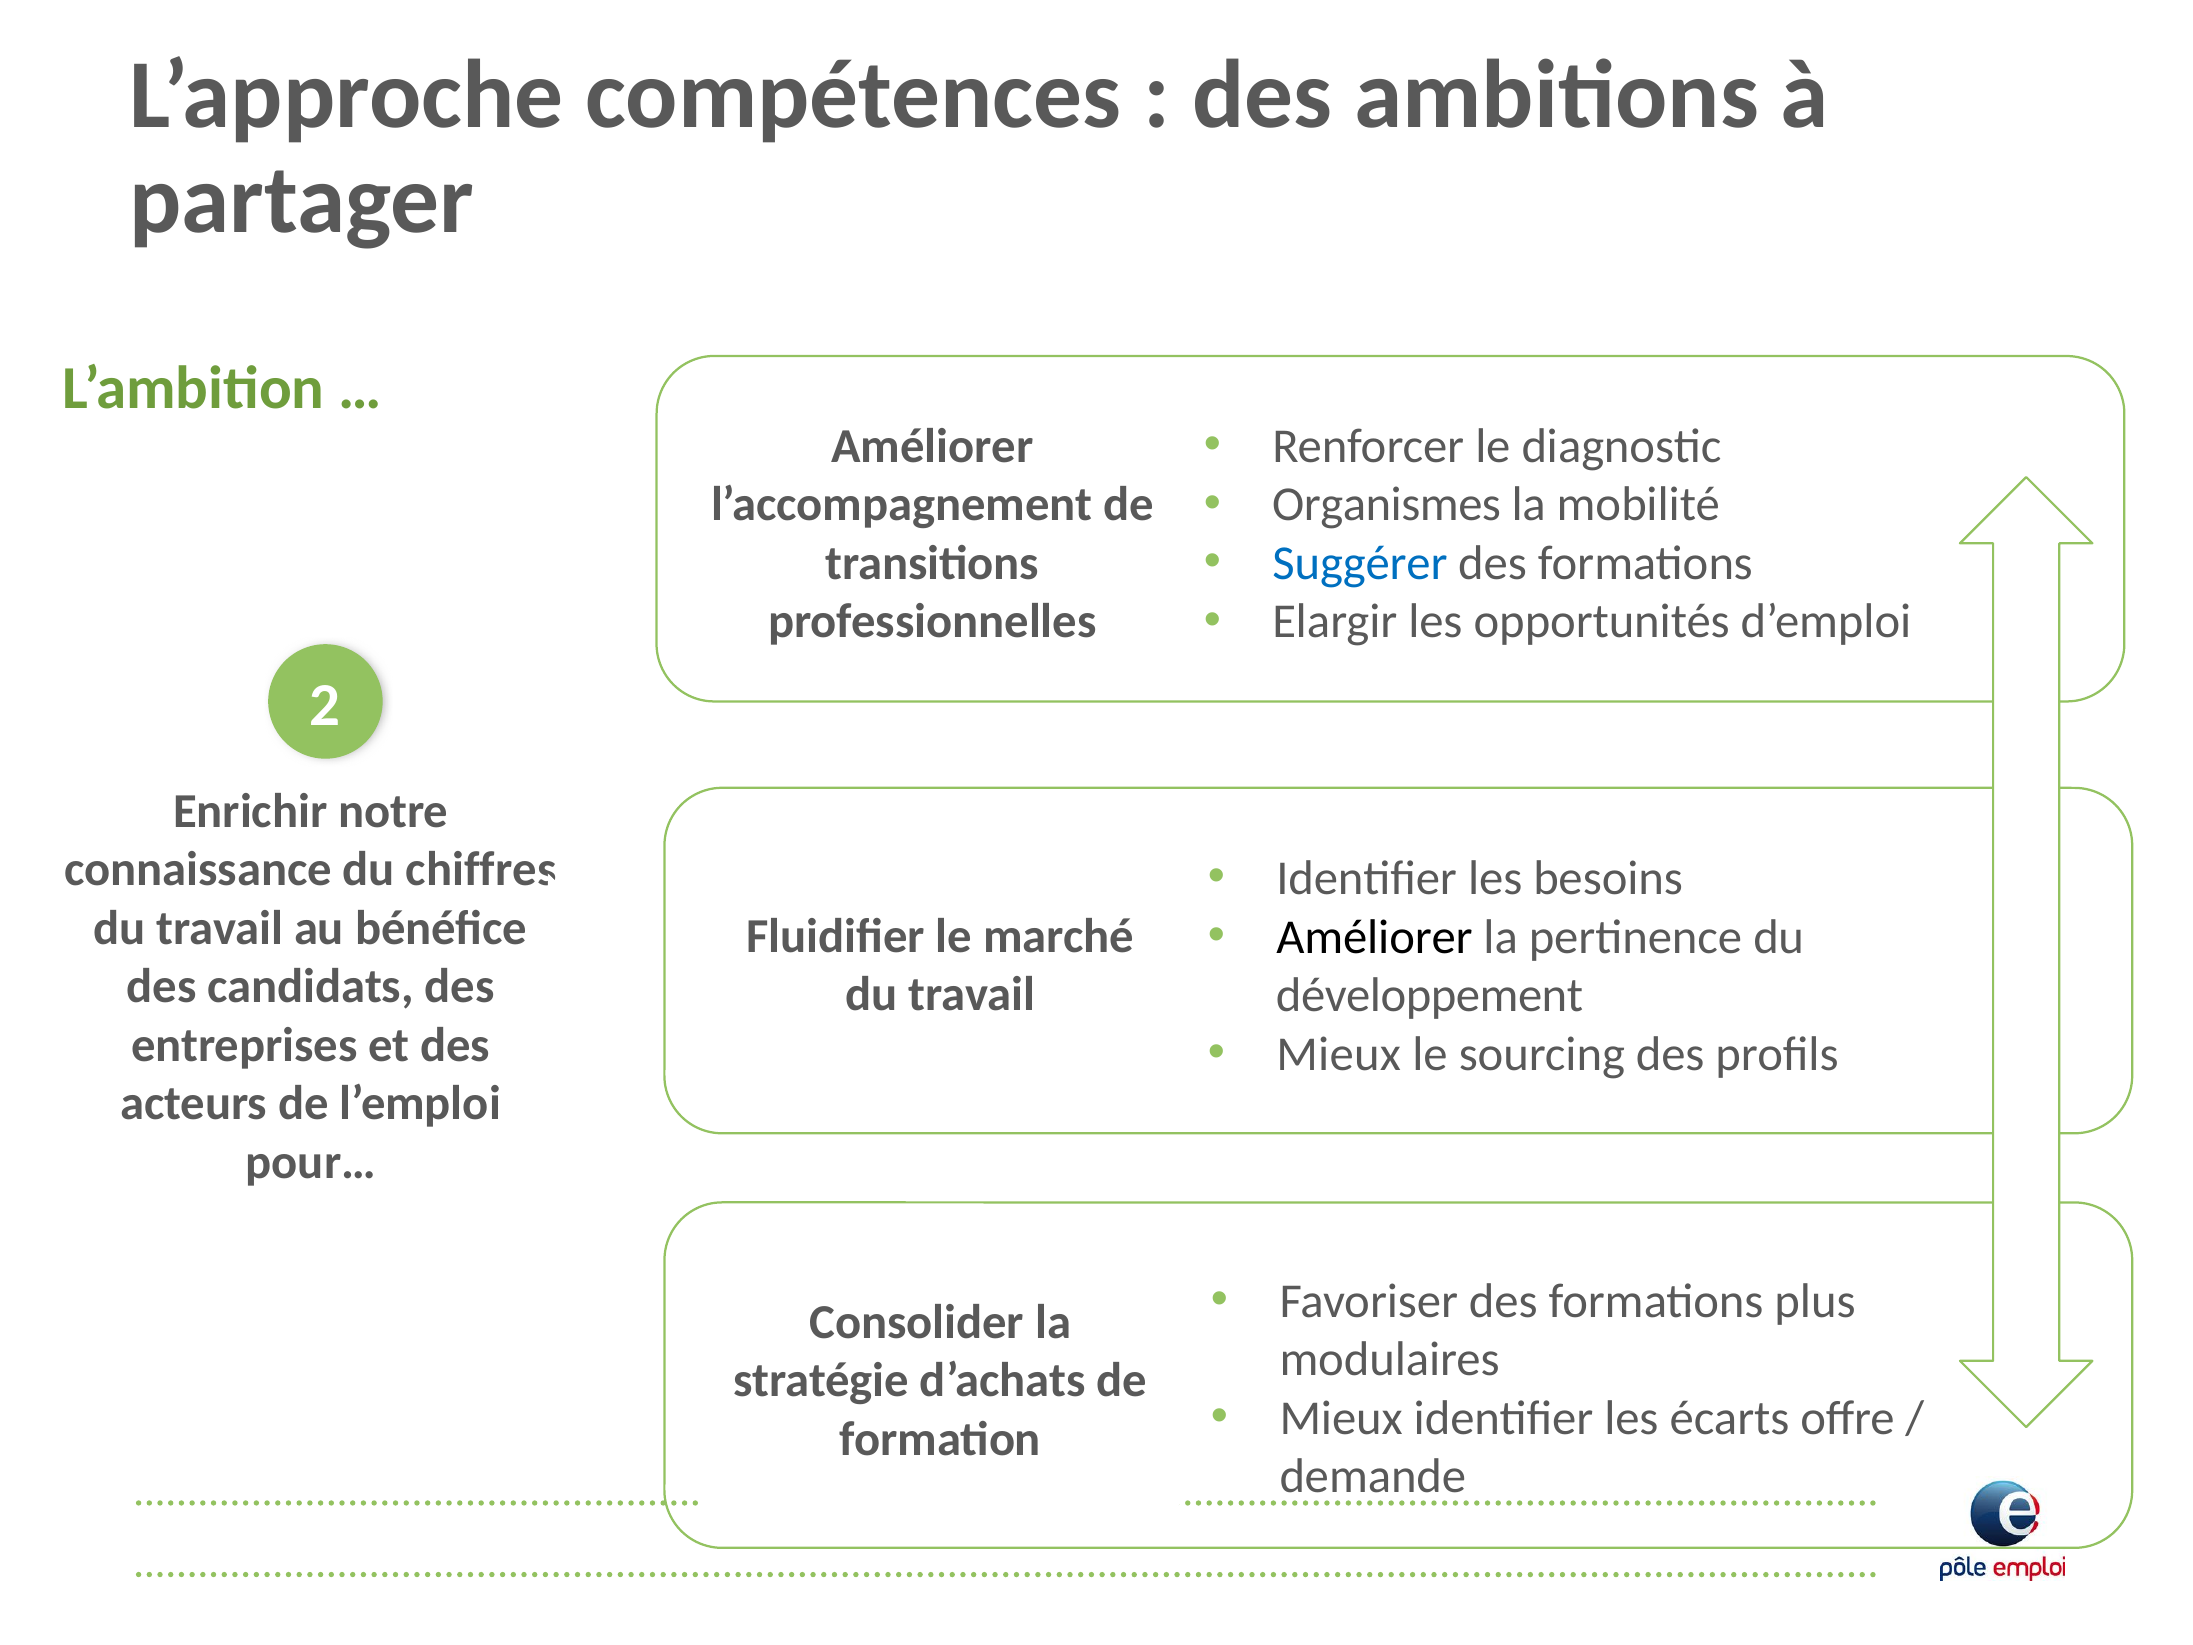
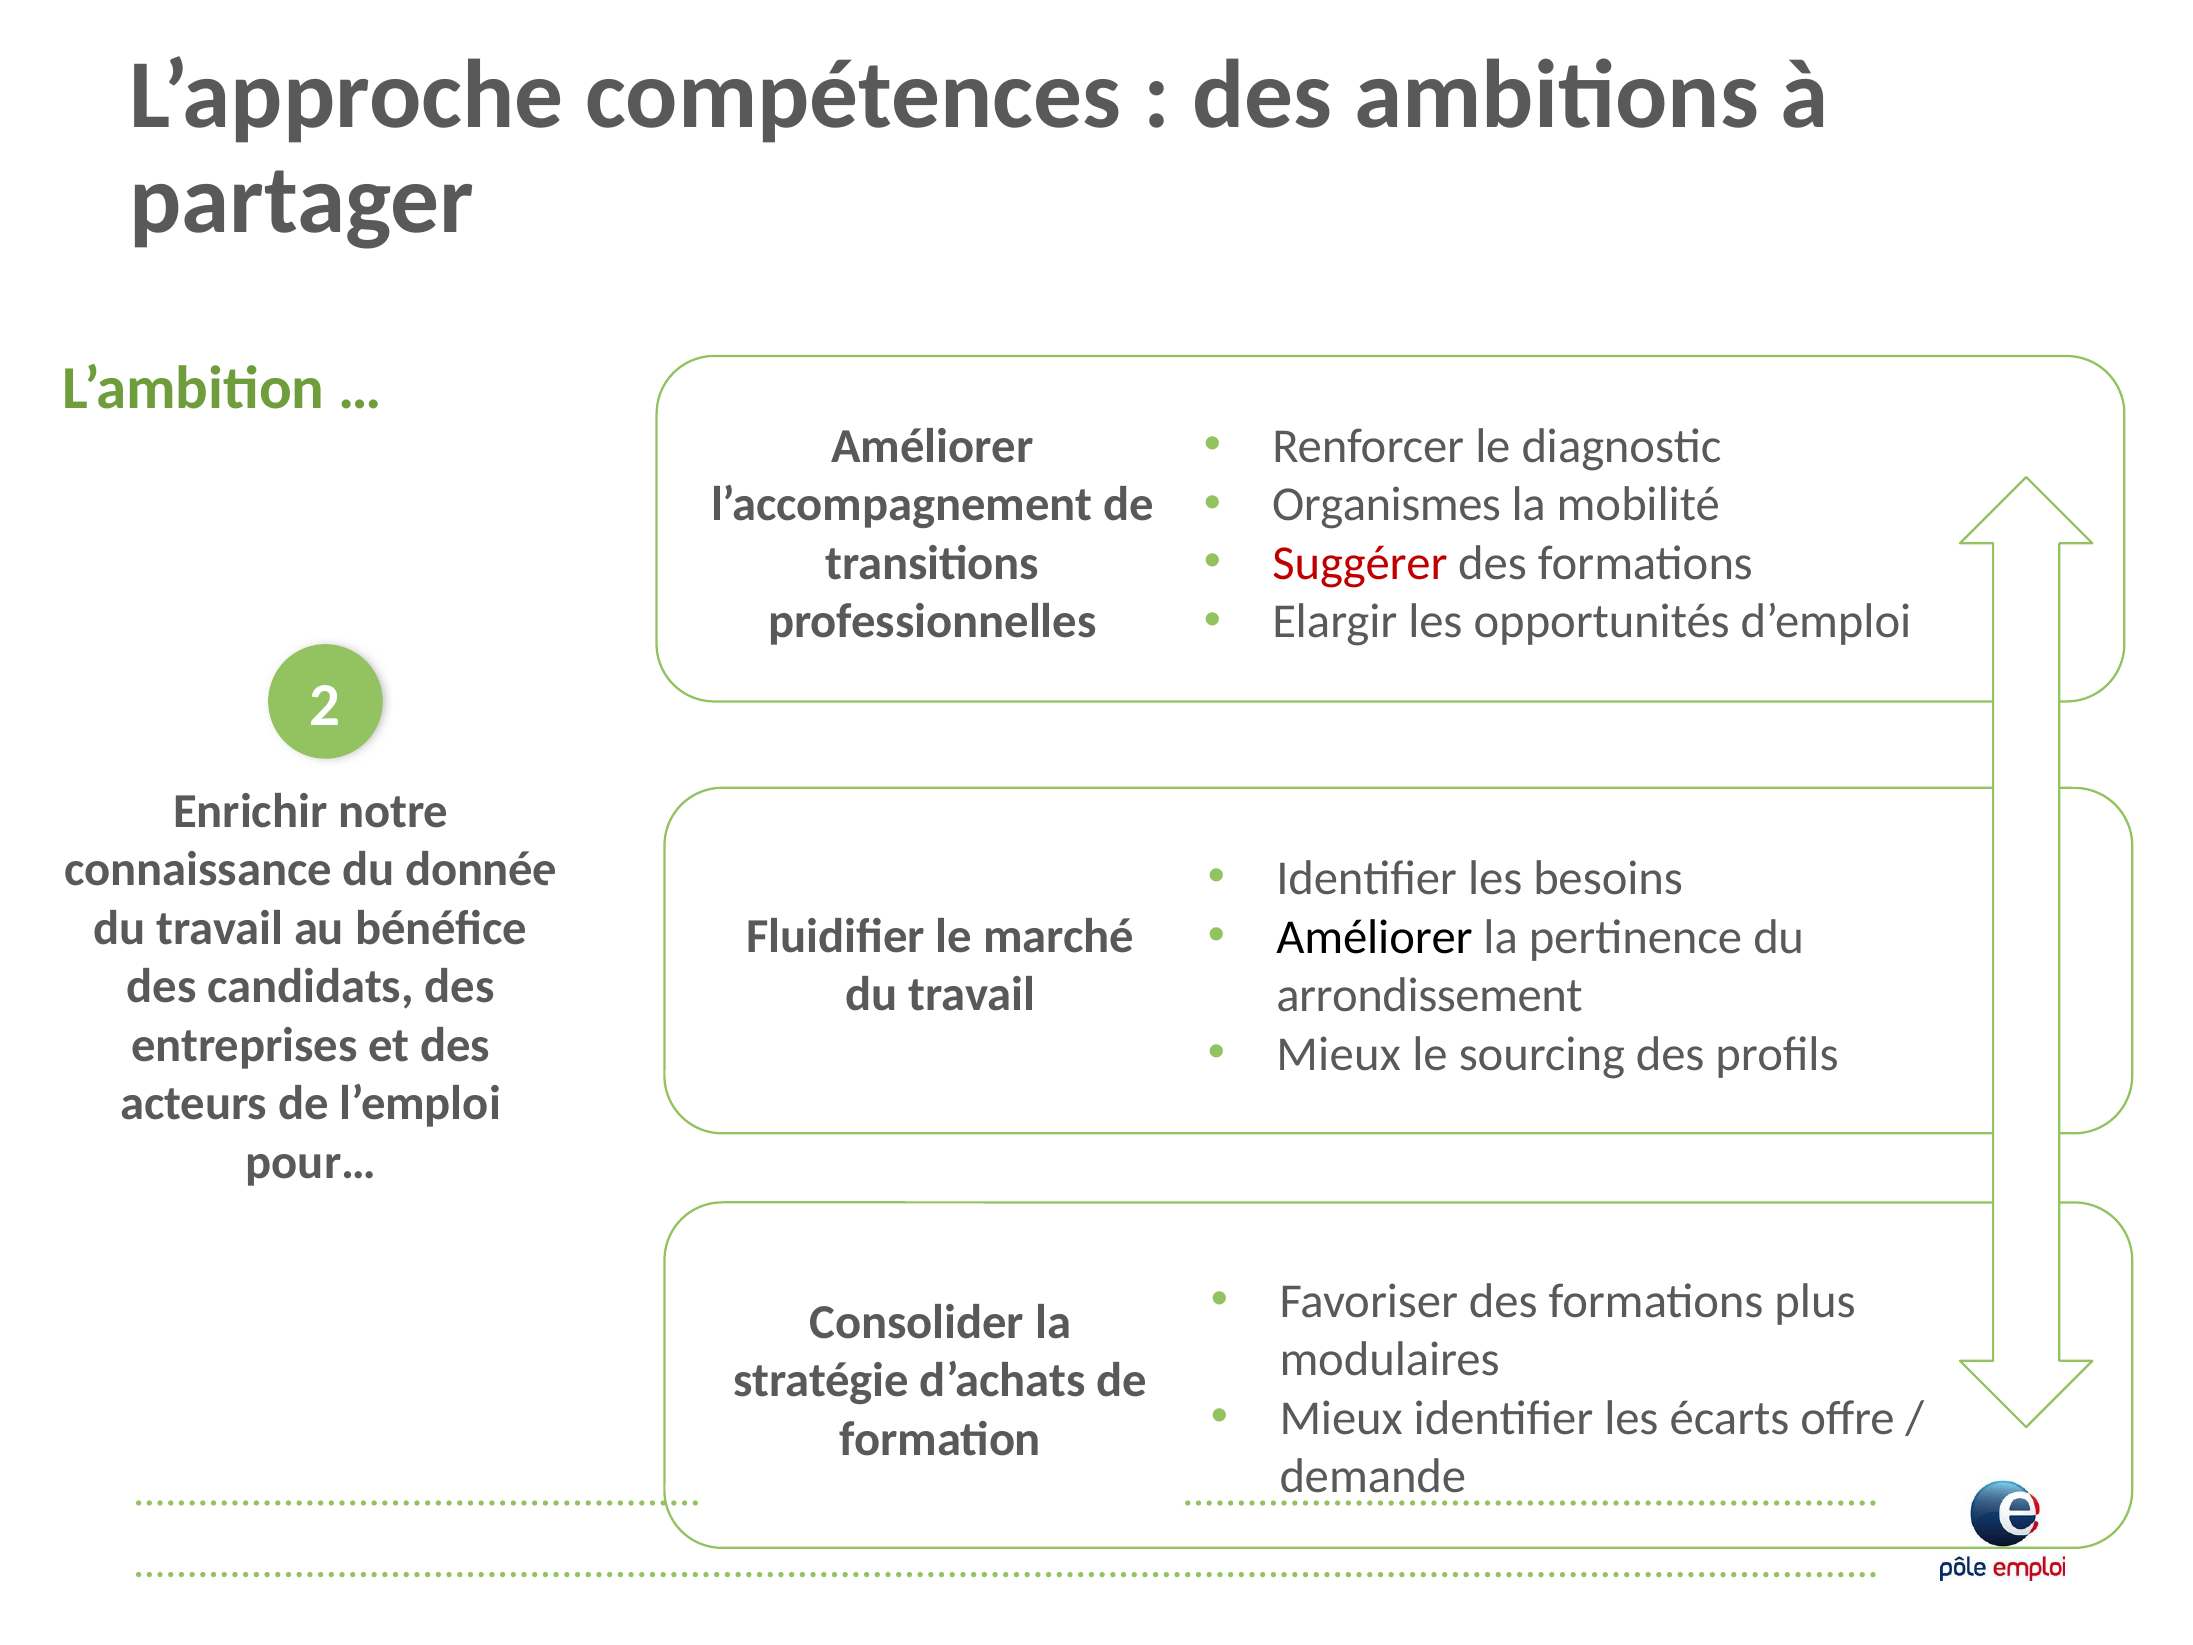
Suggérer colour: blue -> red
chiffres: chiffres -> donnée
développement: développement -> arrondissement
